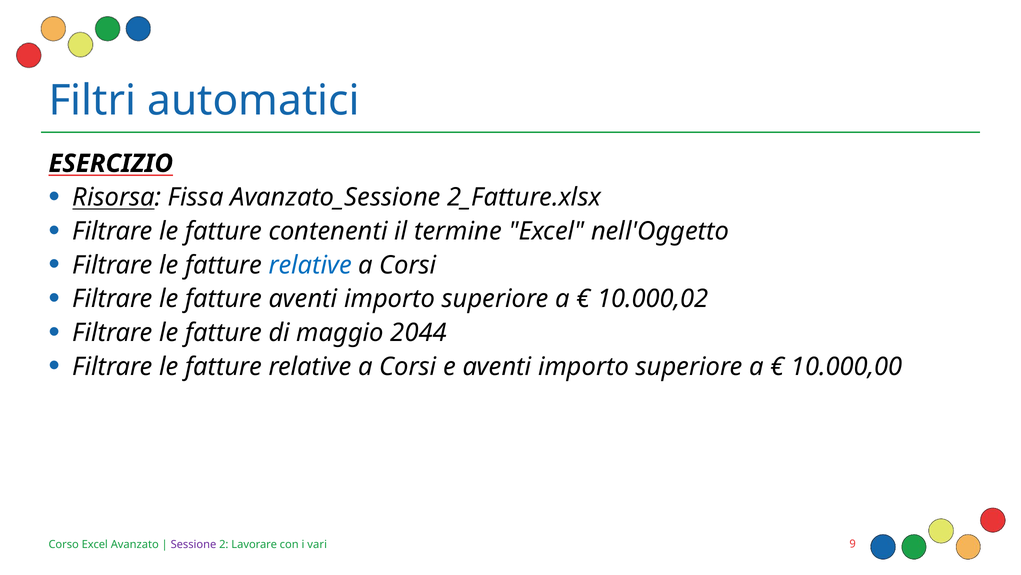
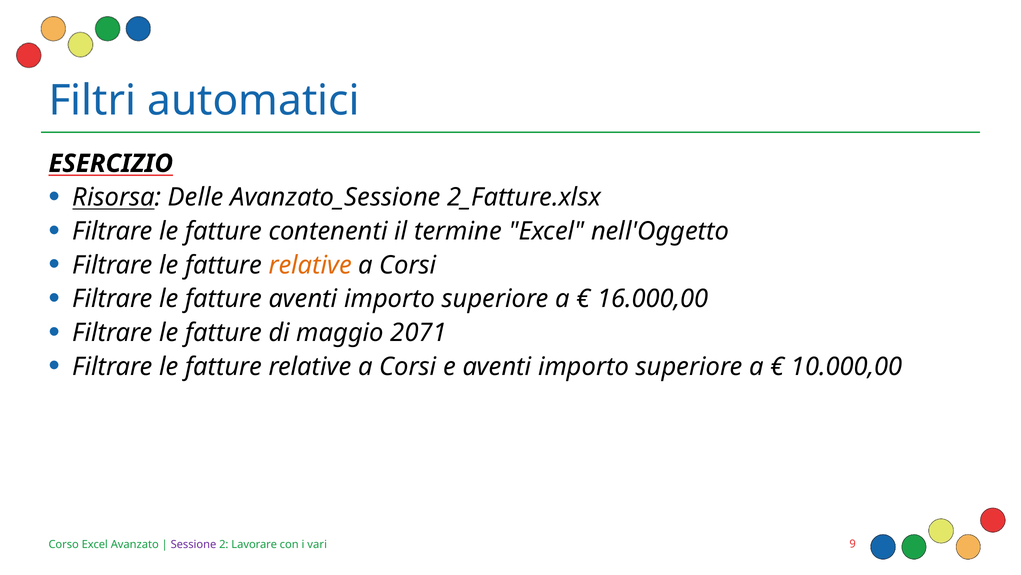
Fissa: Fissa -> Delle
relative at (310, 265) colour: blue -> orange
10.000,02: 10.000,02 -> 16.000,00
2044: 2044 -> 2071
